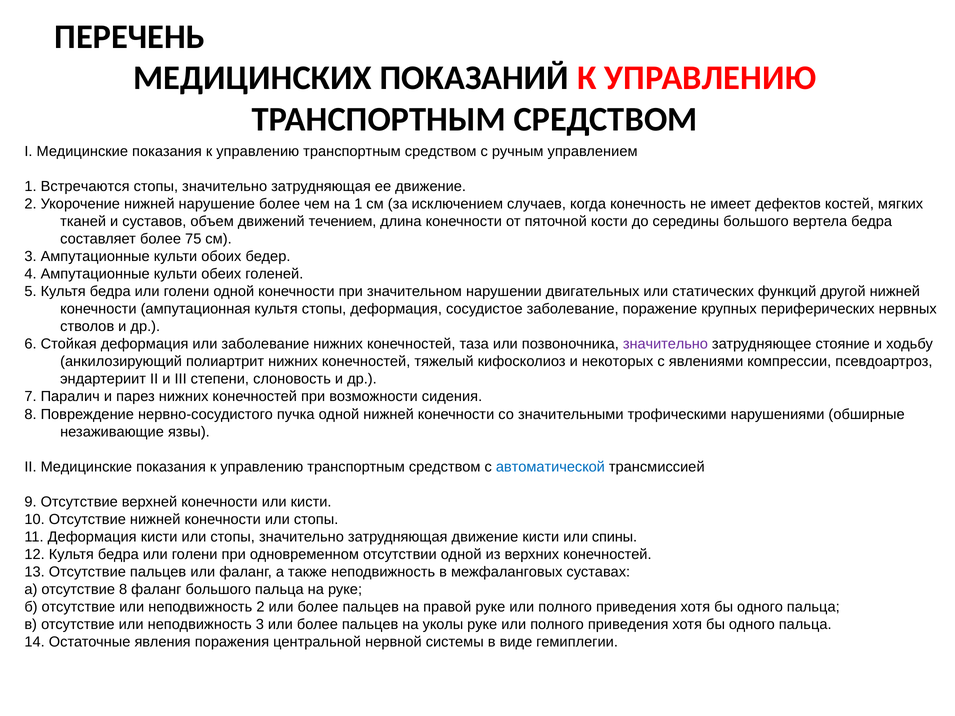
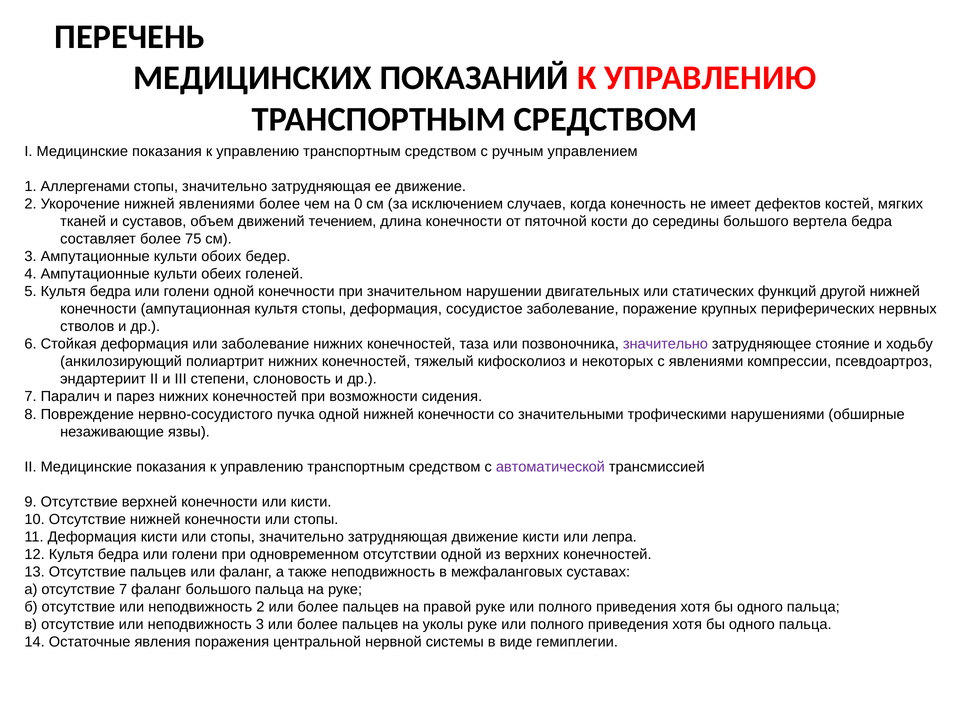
Встречаются: Встречаются -> Аллергенами
нижней нарушение: нарушение -> явлениями
на 1: 1 -> 0
автоматической colour: blue -> purple
спины: спины -> лепра
отсутствие 8: 8 -> 7
